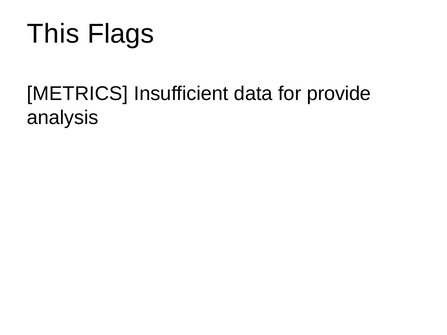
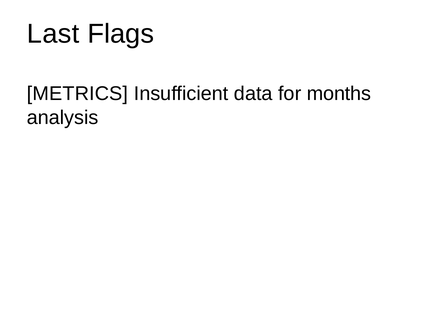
This: This -> Last
provide: provide -> months
